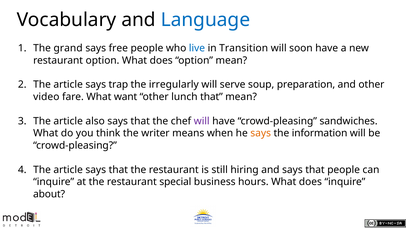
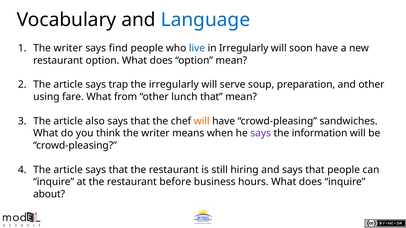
grand at (68, 48): grand -> writer
free: free -> find
in Transition: Transition -> Irregularly
video: video -> using
want: want -> from
will at (202, 121) colour: purple -> orange
says at (261, 134) colour: orange -> purple
special: special -> before
